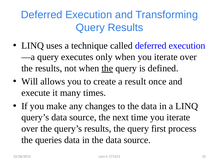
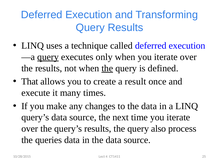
query at (48, 57) underline: none -> present
Will: Will -> That
first: first -> also
